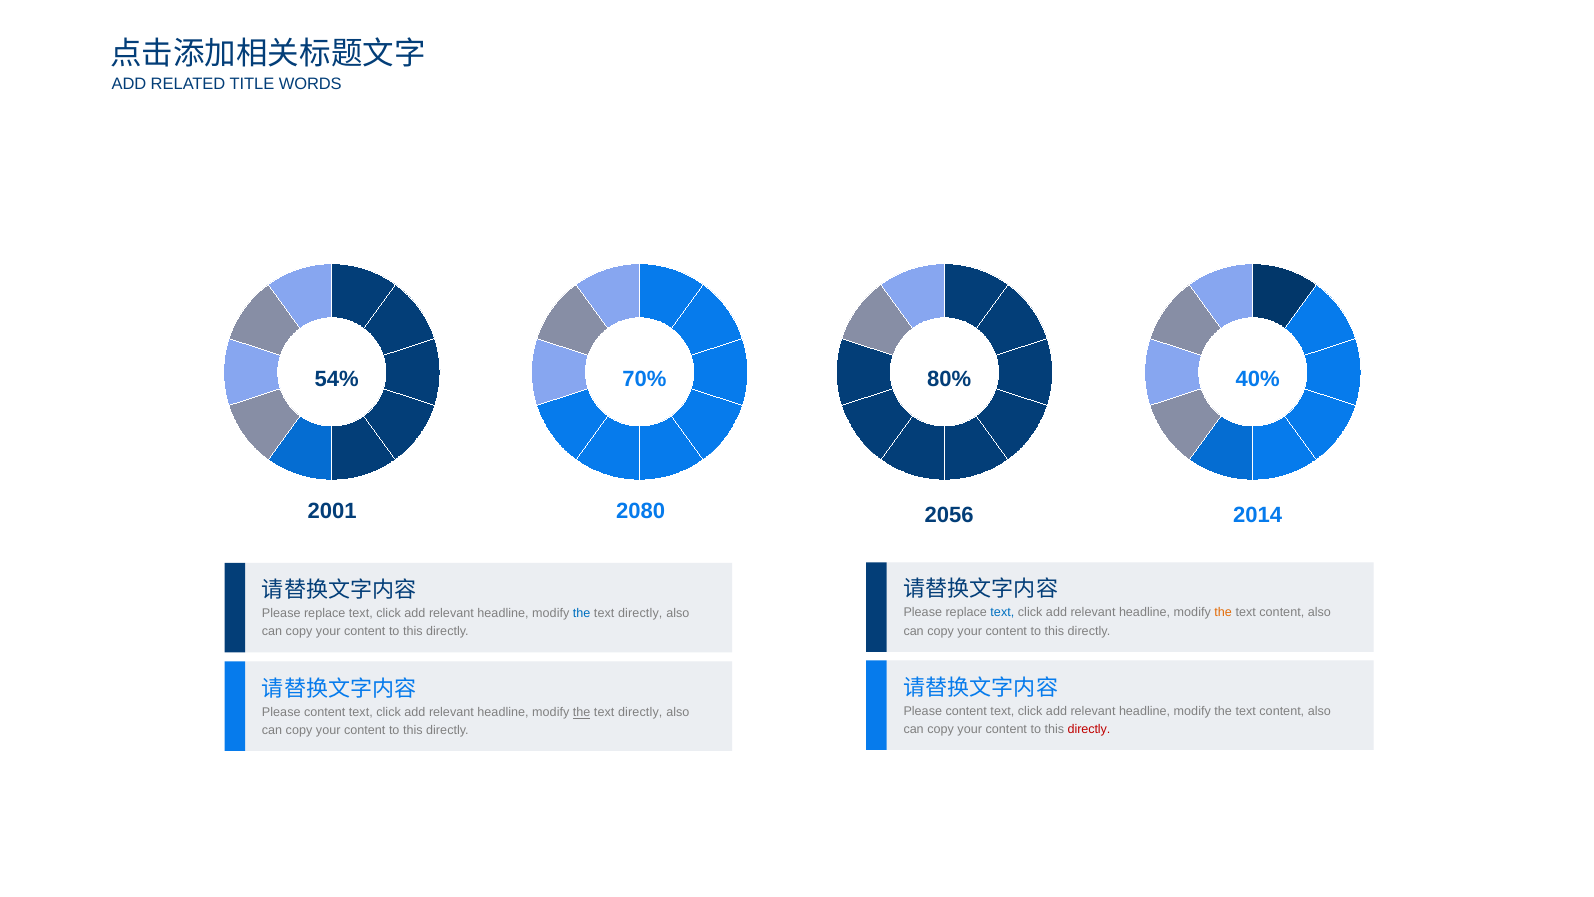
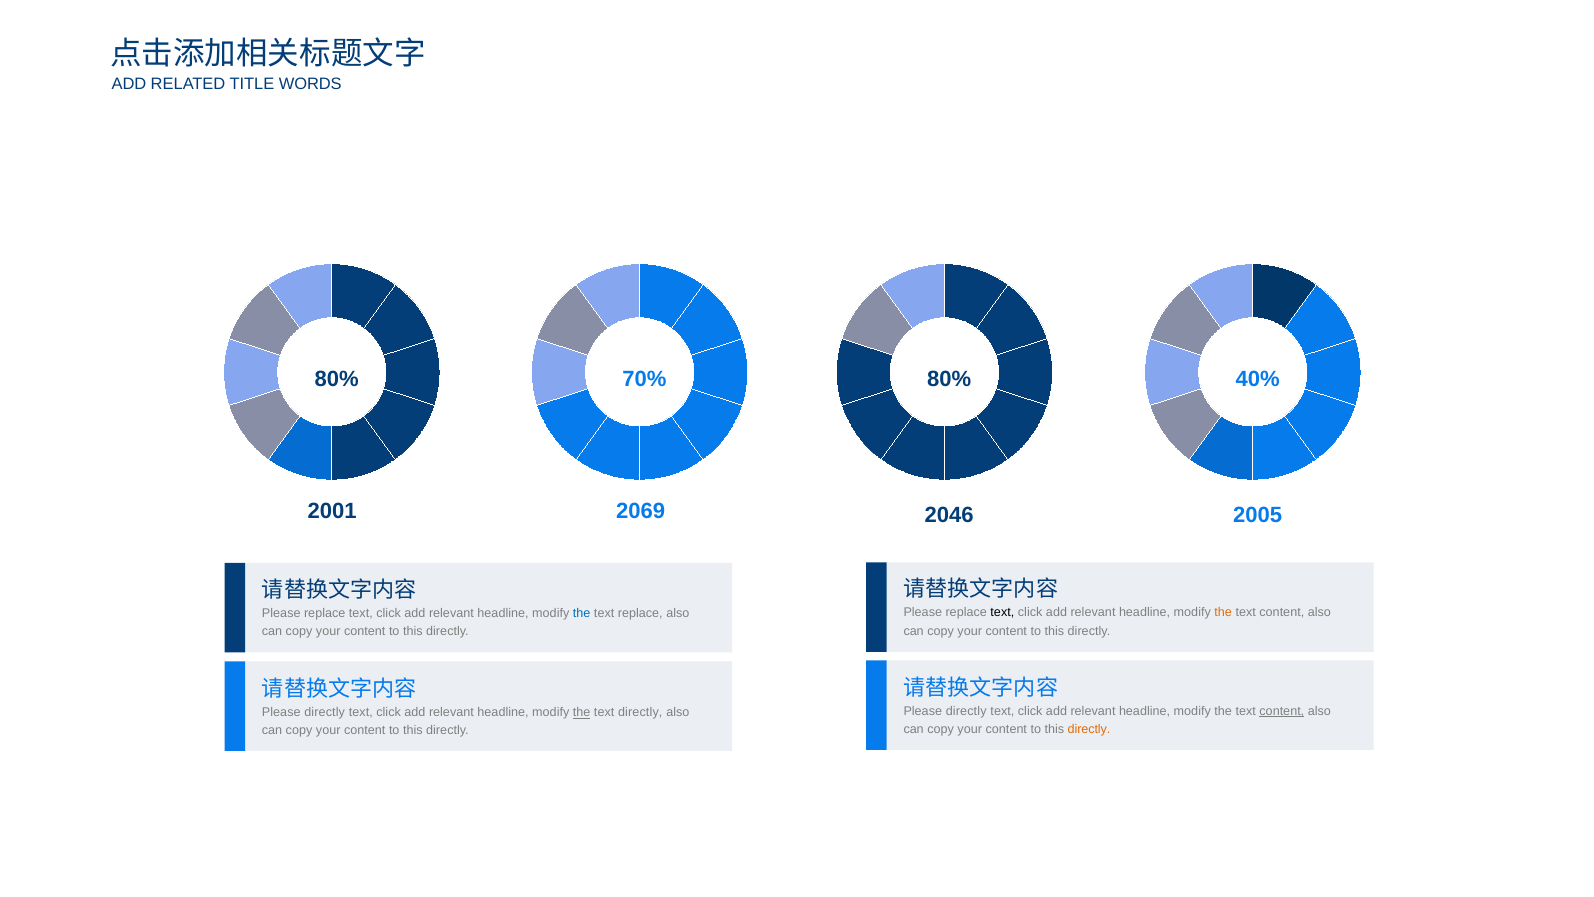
54% at (337, 379): 54% -> 80%
2080: 2080 -> 2069
2056: 2056 -> 2046
2014: 2014 -> 2005
text at (1002, 613) colour: blue -> black
directly at (640, 613): directly -> replace
content at (966, 711): content -> directly
content at (1282, 711) underline: none -> present
content at (325, 712): content -> directly
directly at (1089, 729) colour: red -> orange
